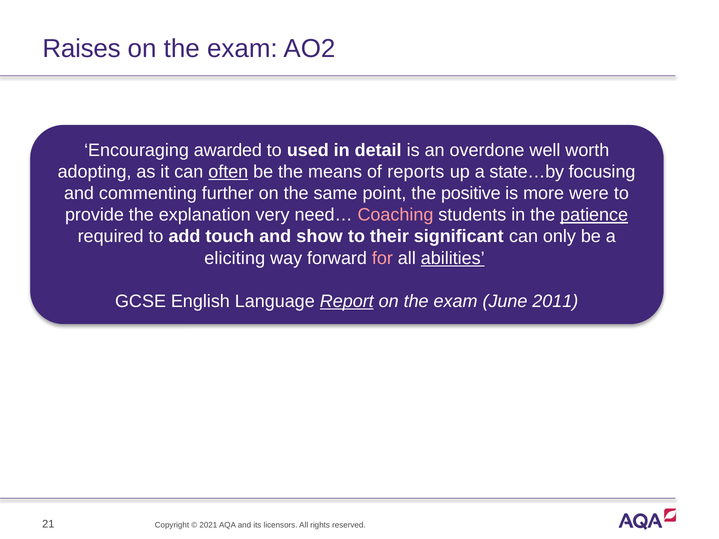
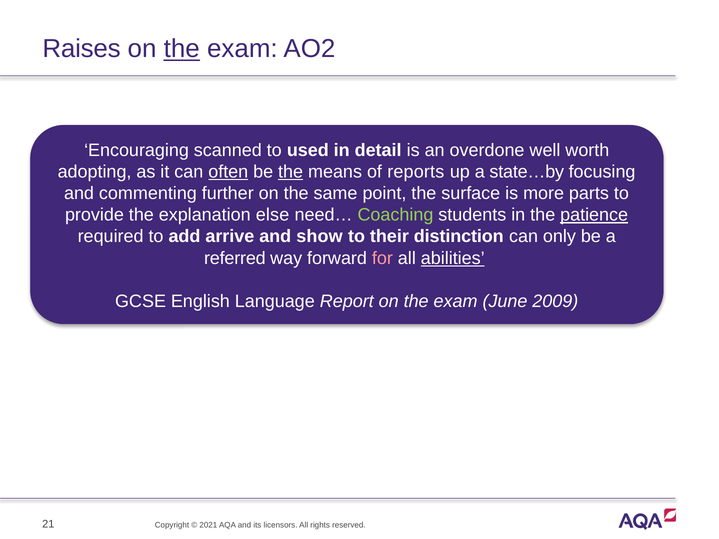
the at (182, 49) underline: none -> present
awarded: awarded -> scanned
the at (291, 172) underline: none -> present
positive: positive -> surface
were: were -> parts
very: very -> else
Coaching colour: pink -> light green
touch: touch -> arrive
significant: significant -> distinction
eliciting: eliciting -> referred
Report underline: present -> none
2011: 2011 -> 2009
